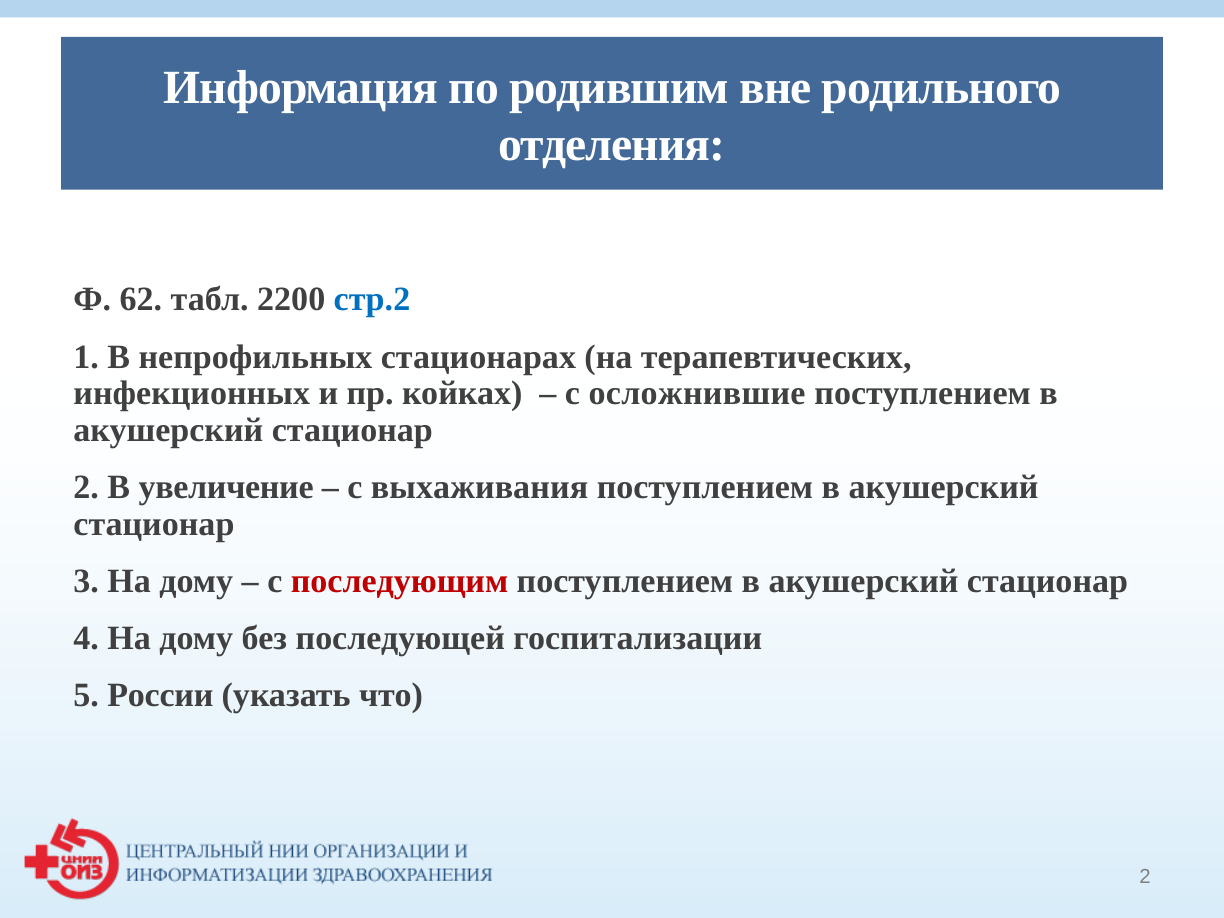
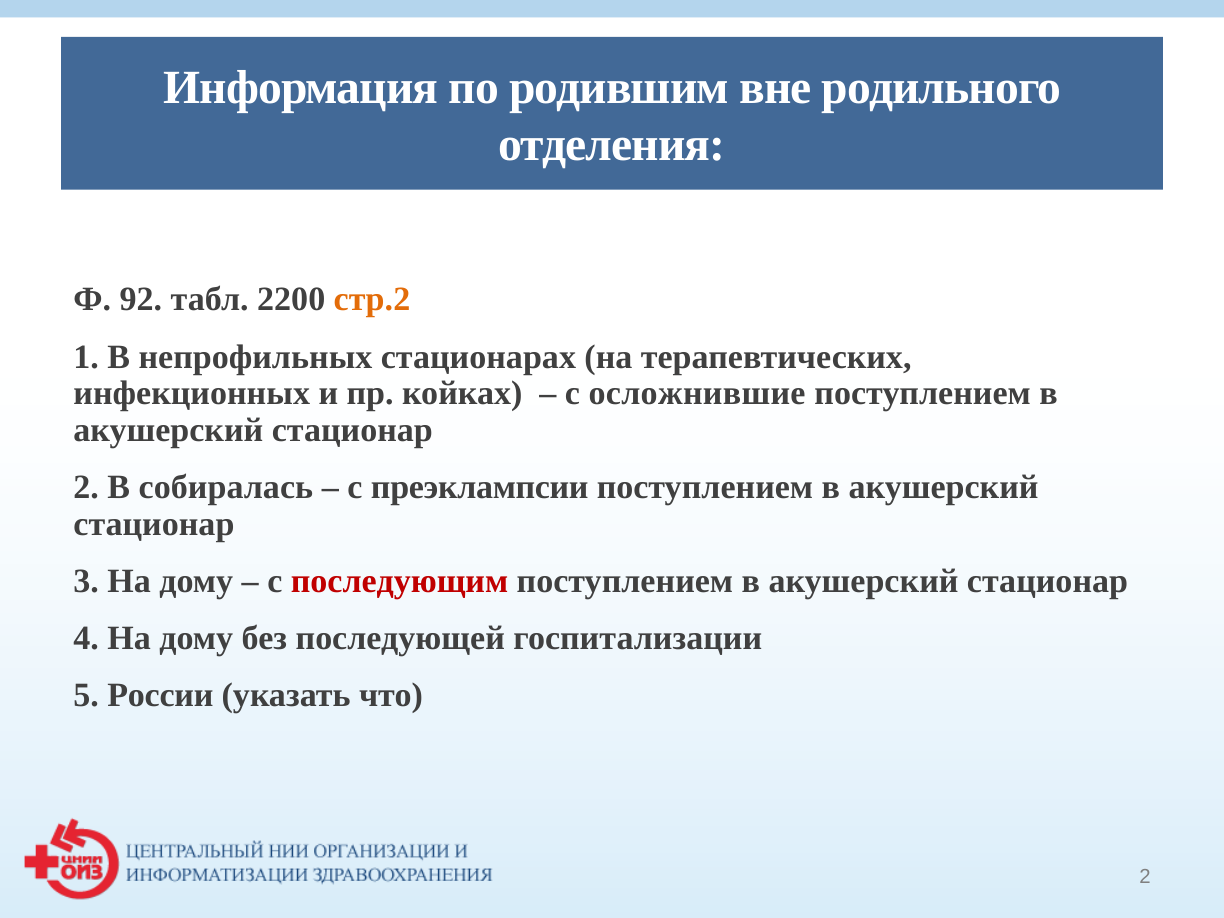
62: 62 -> 92
стр.2 colour: blue -> orange
увеличение: увеличение -> собиралась
выхаживания: выхаживания -> преэклампсии
